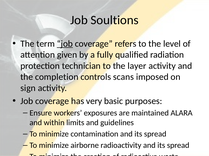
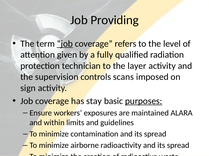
Soultions: Soultions -> Providing
completion: completion -> supervision
very: very -> stay
purposes underline: none -> present
